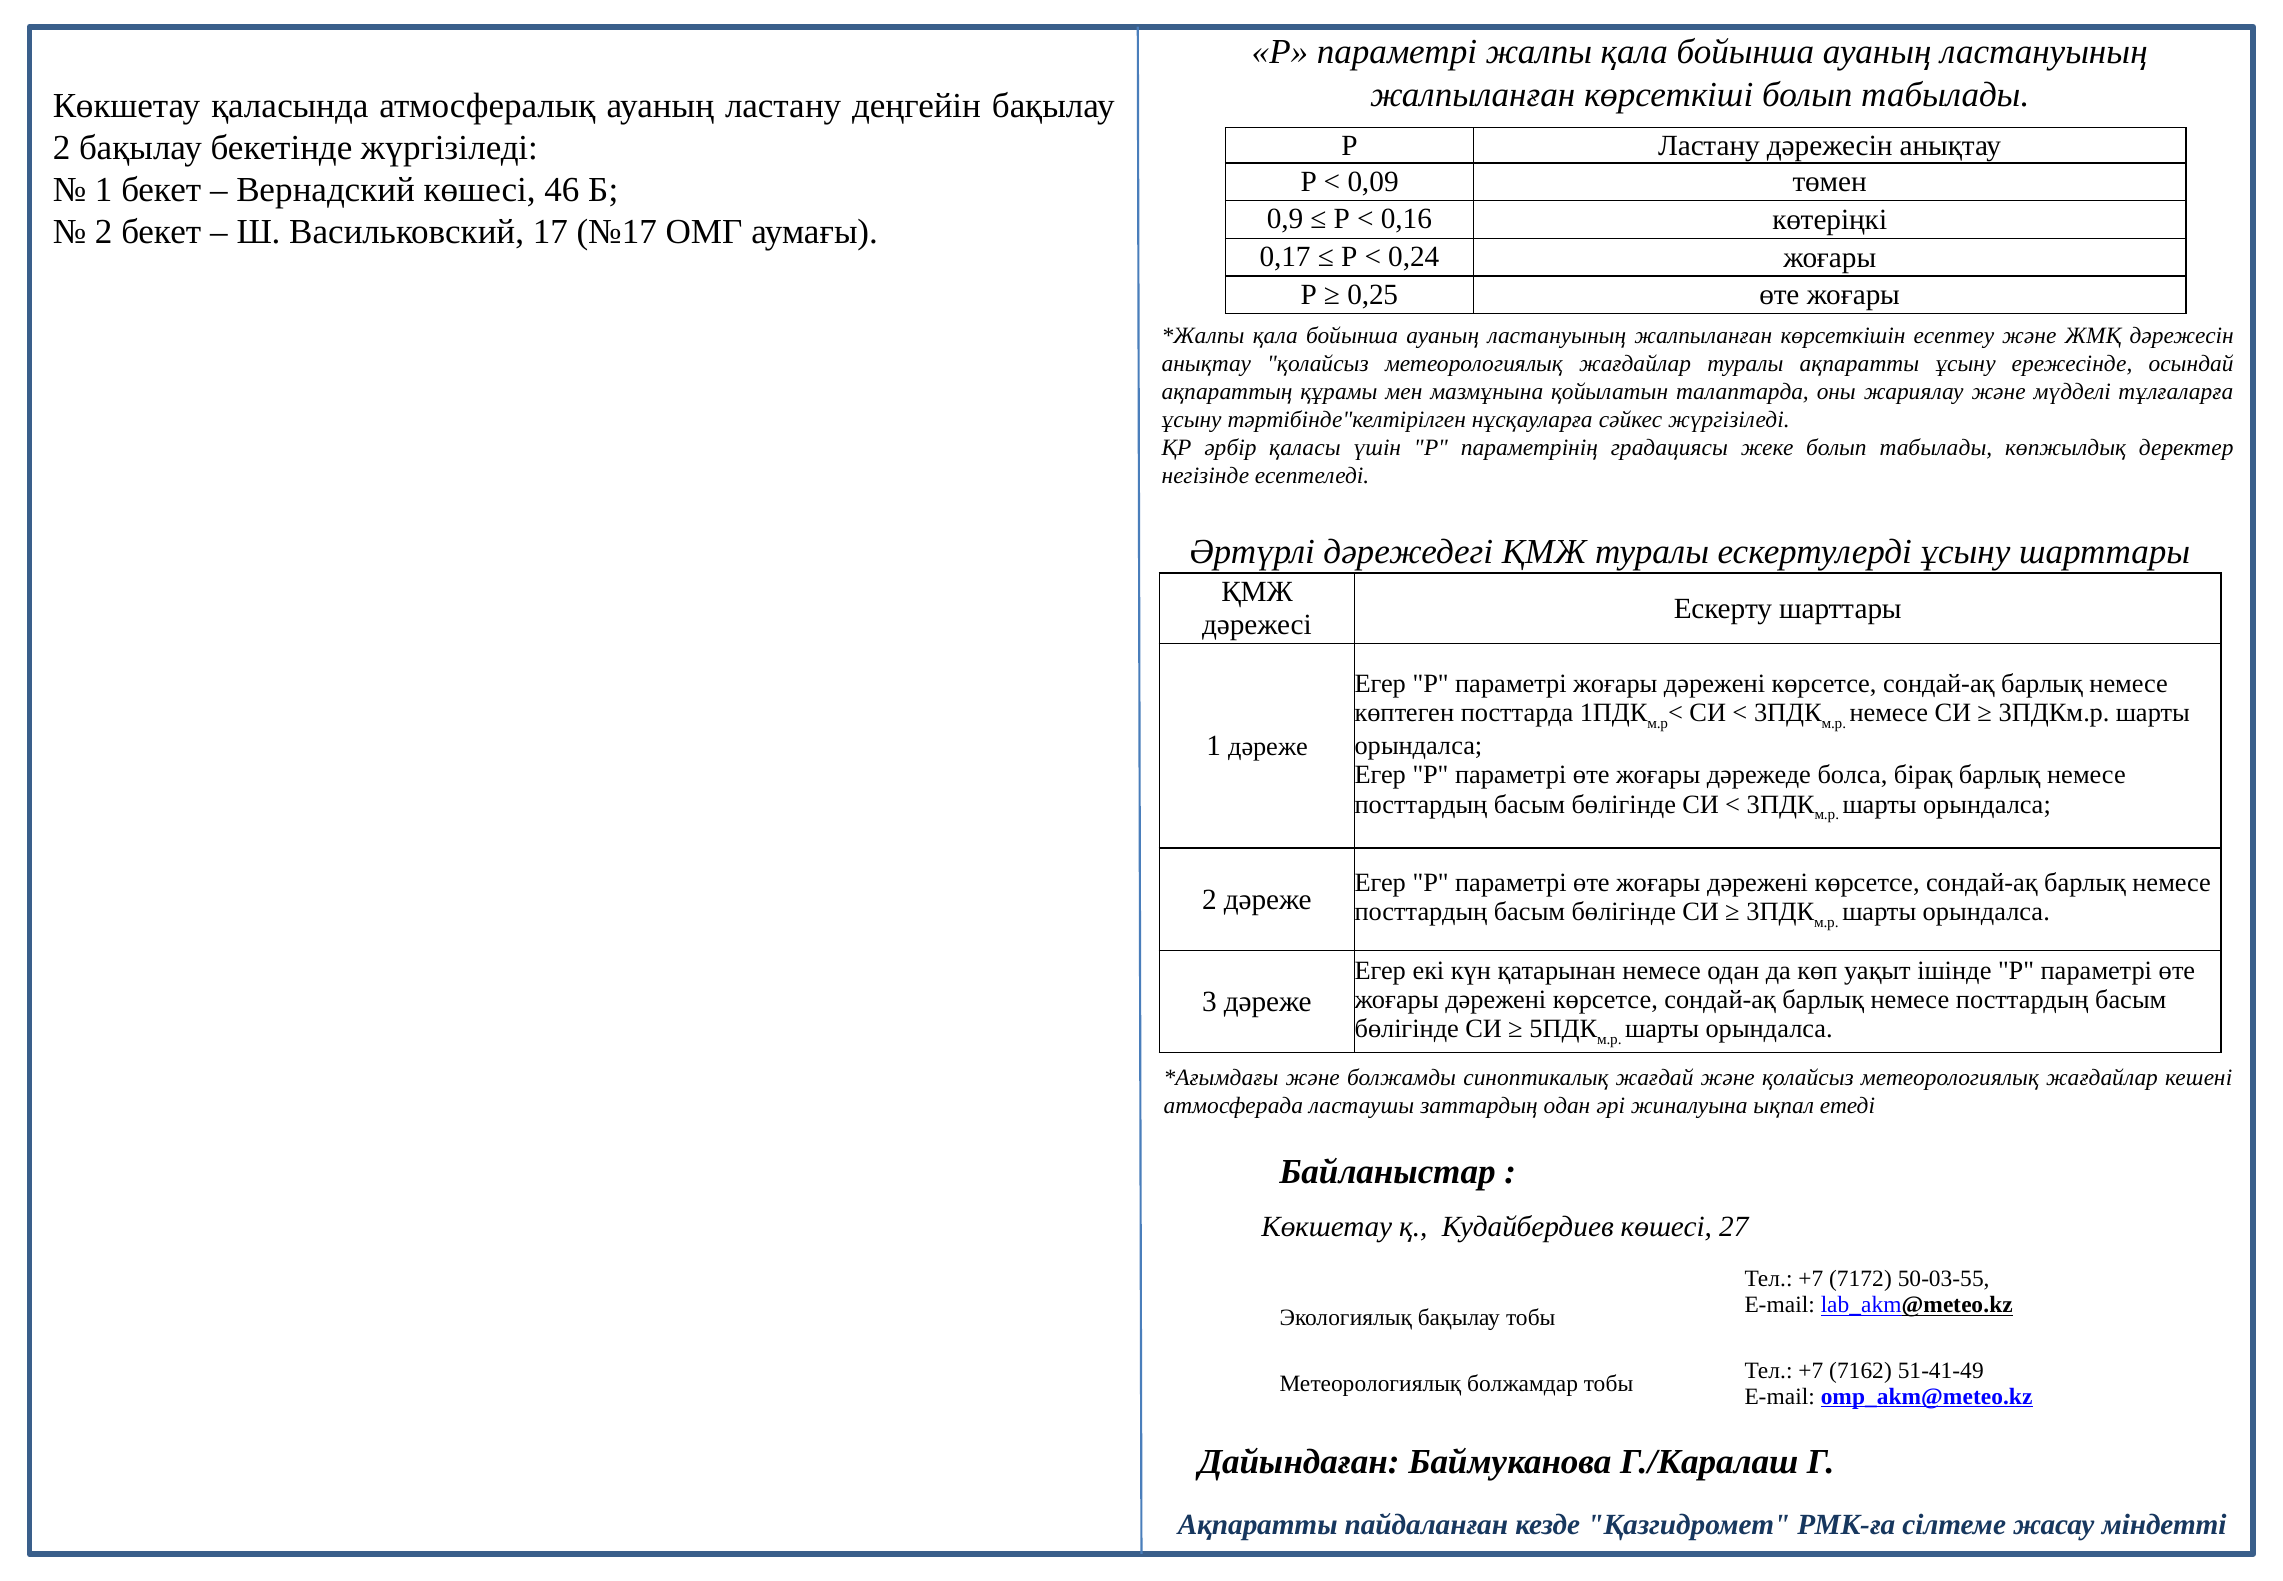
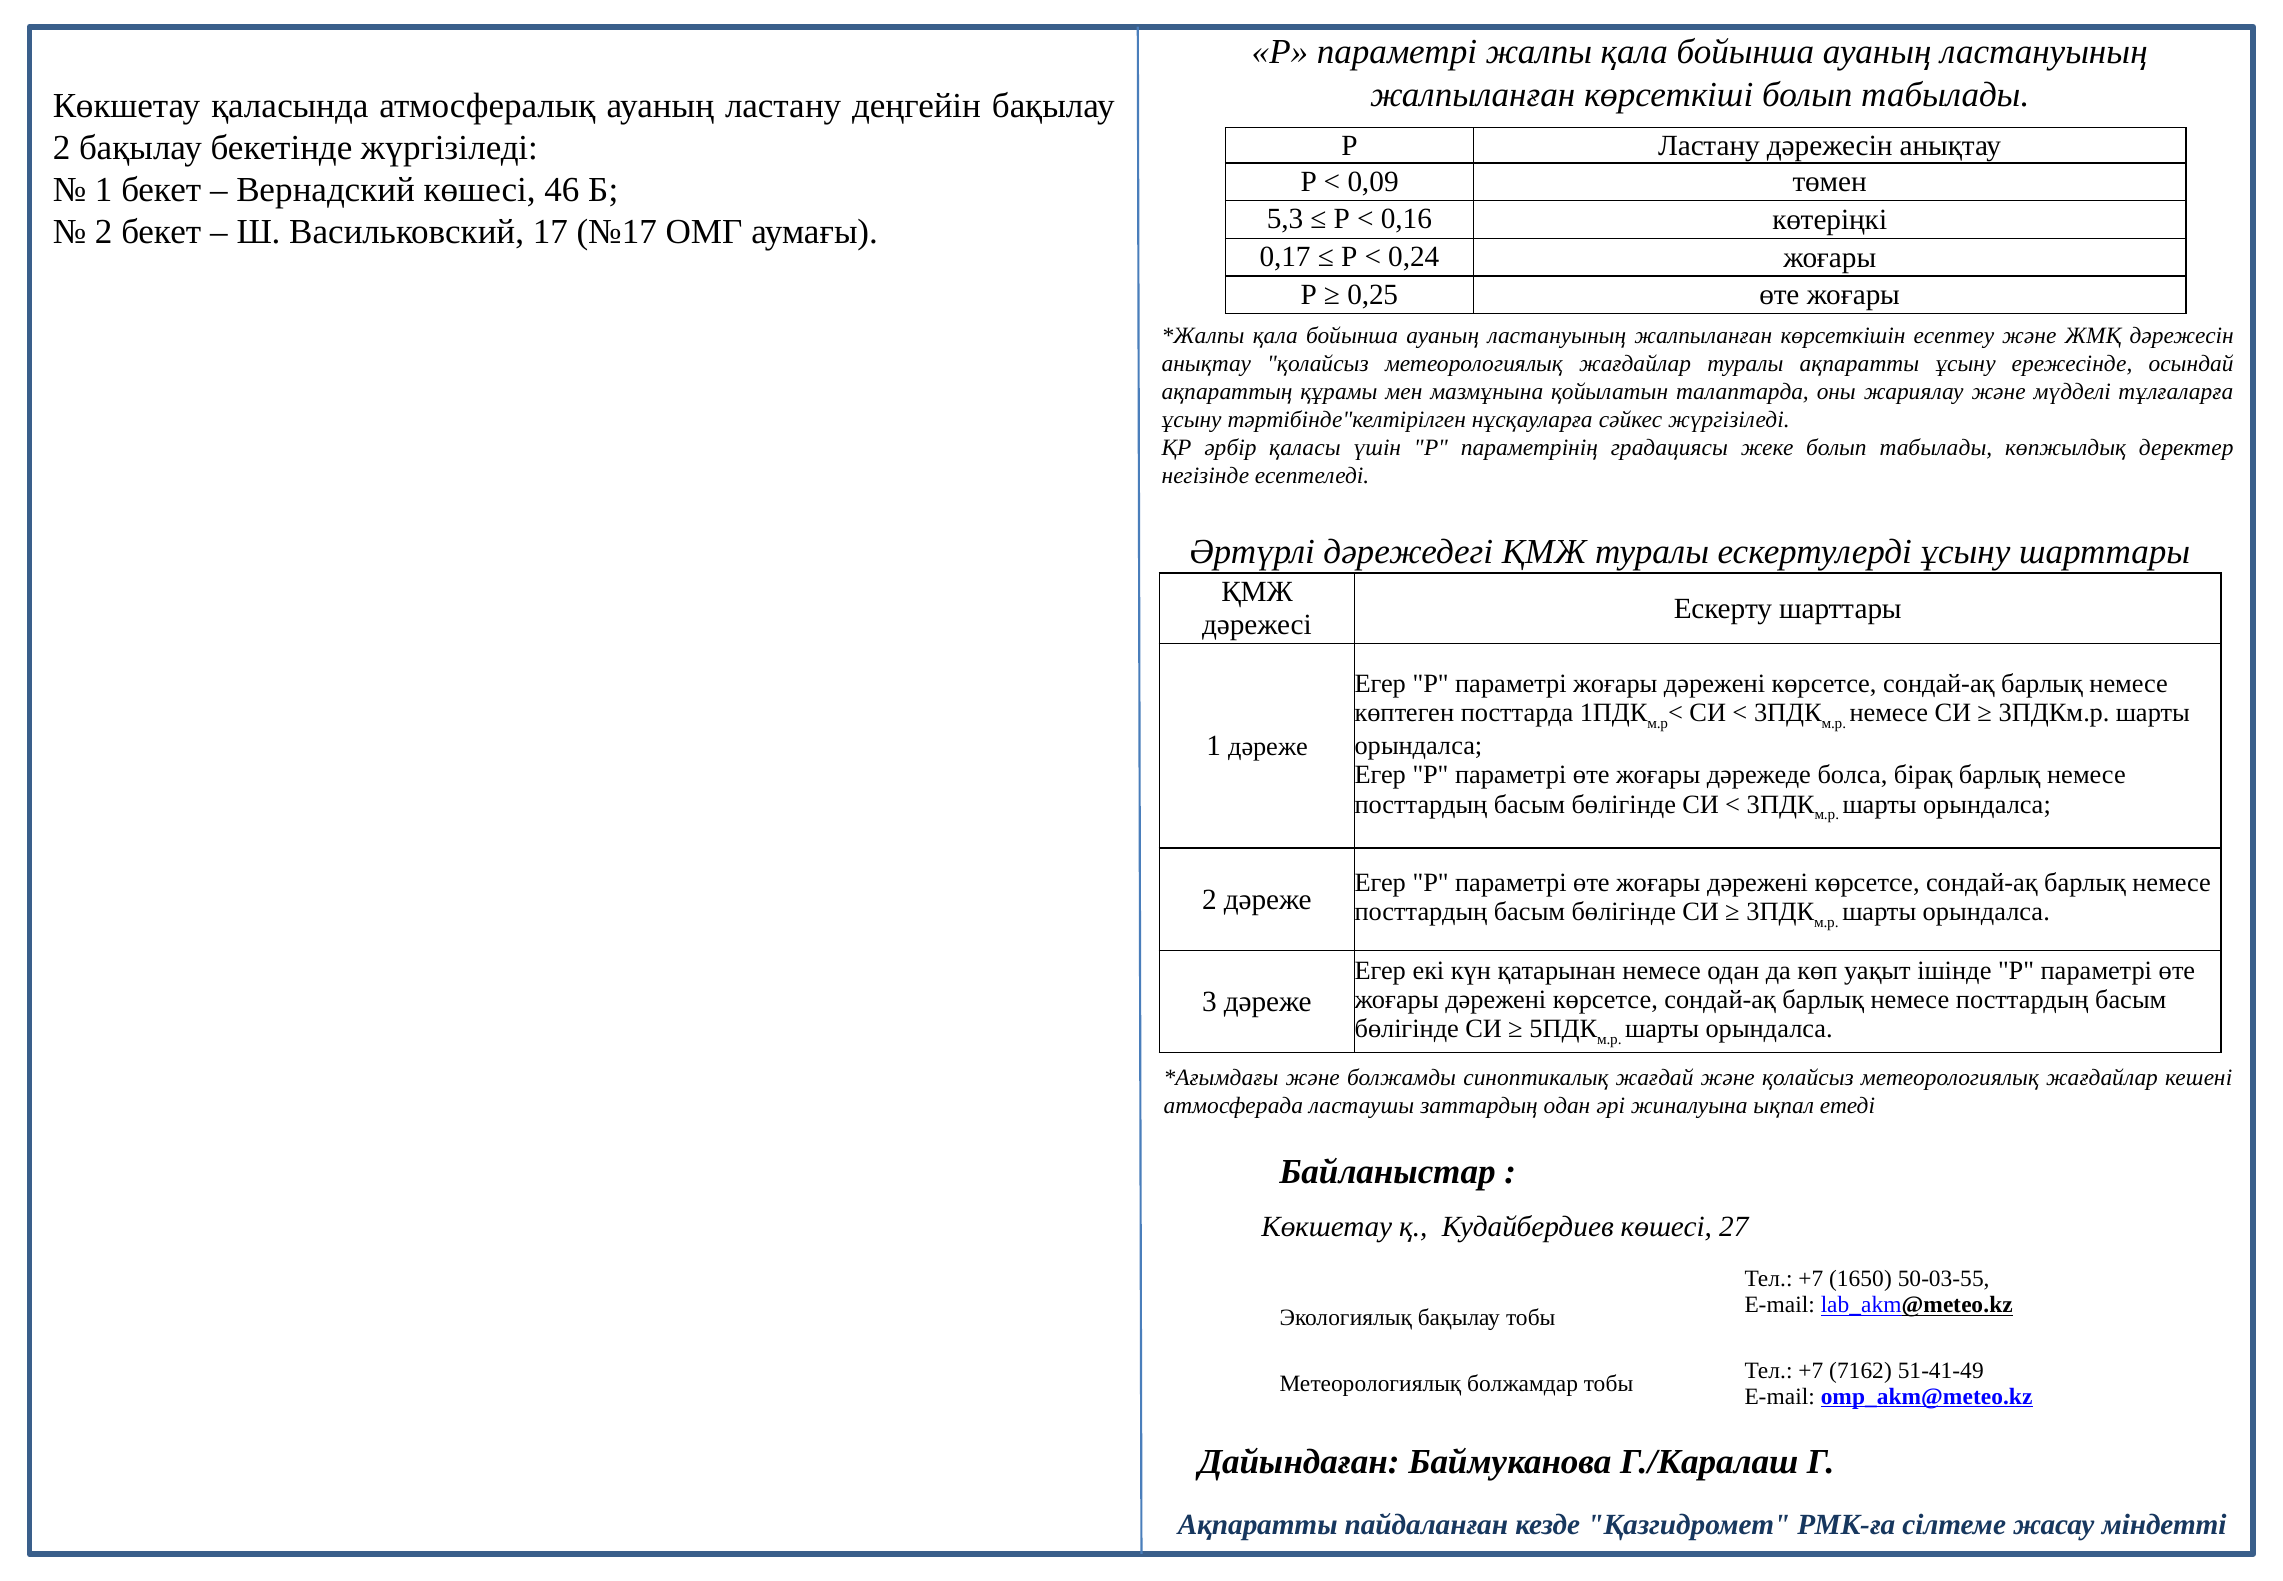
0,9: 0,9 -> 5,3
7172: 7172 -> 1650
